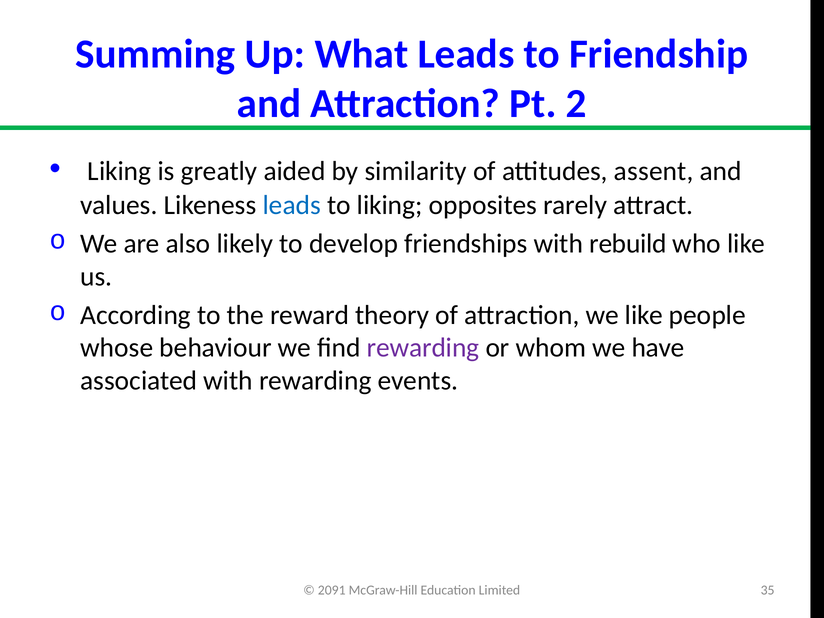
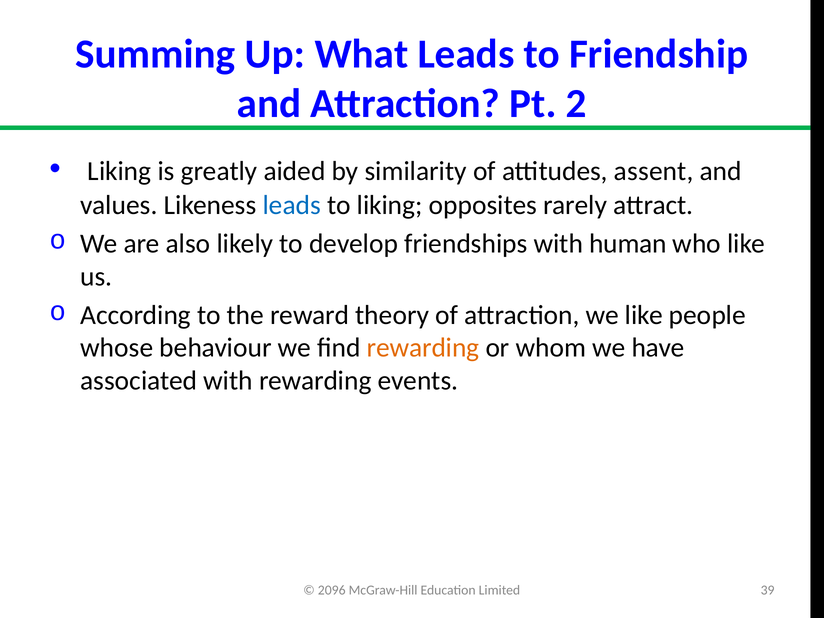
rebuild: rebuild -> human
rewarding at (423, 348) colour: purple -> orange
2091: 2091 -> 2096
35: 35 -> 39
